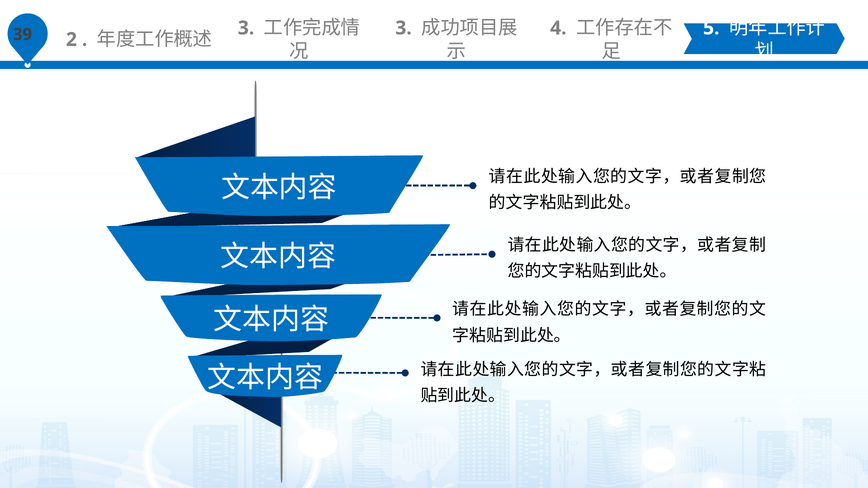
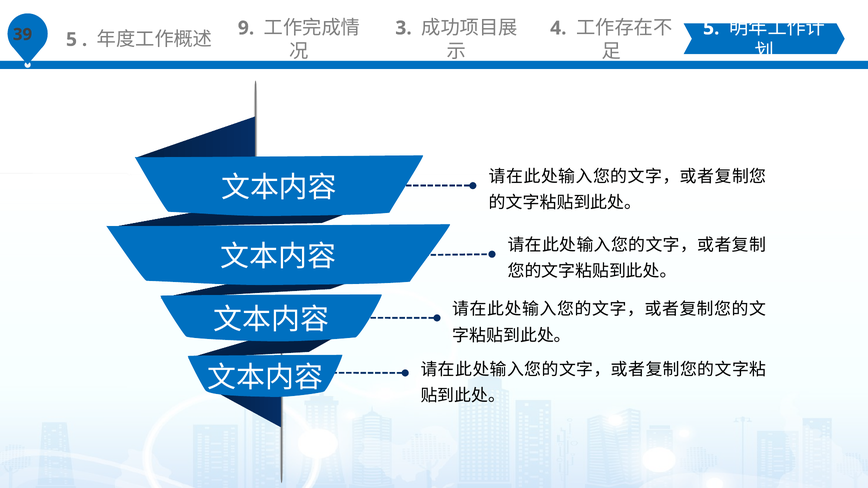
2 at (71, 40): 2 -> 5
3 at (246, 28): 3 -> 9
